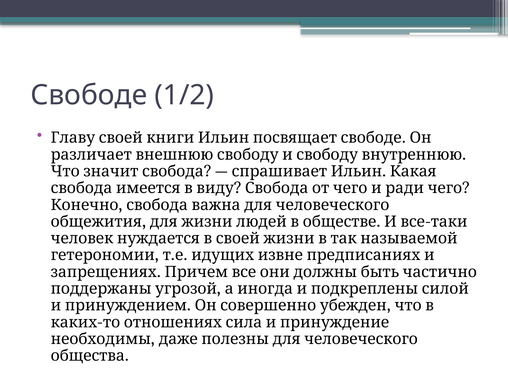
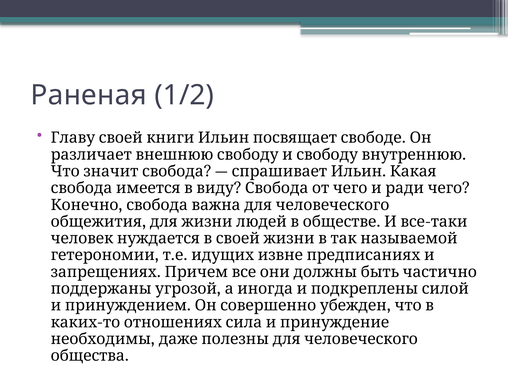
Свободе: Свободе -> Раненая
